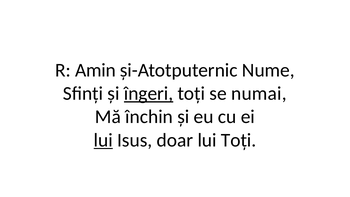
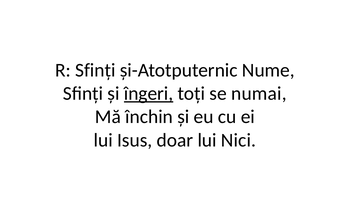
R Amin: Amin -> Sfinți
lui at (103, 140) underline: present -> none
lui Toți: Toți -> Nici
